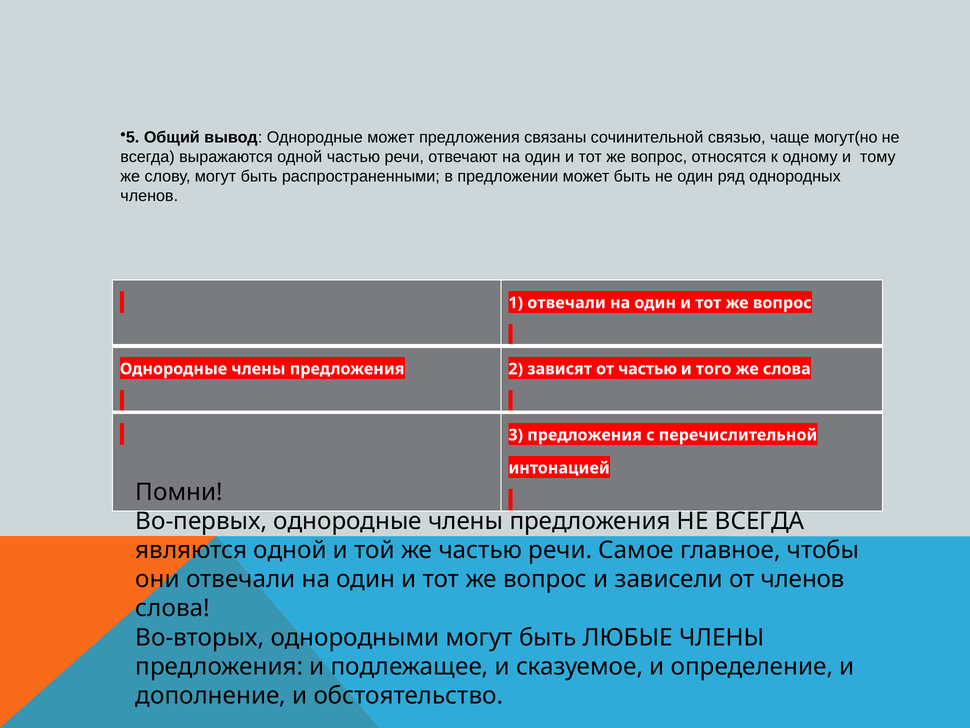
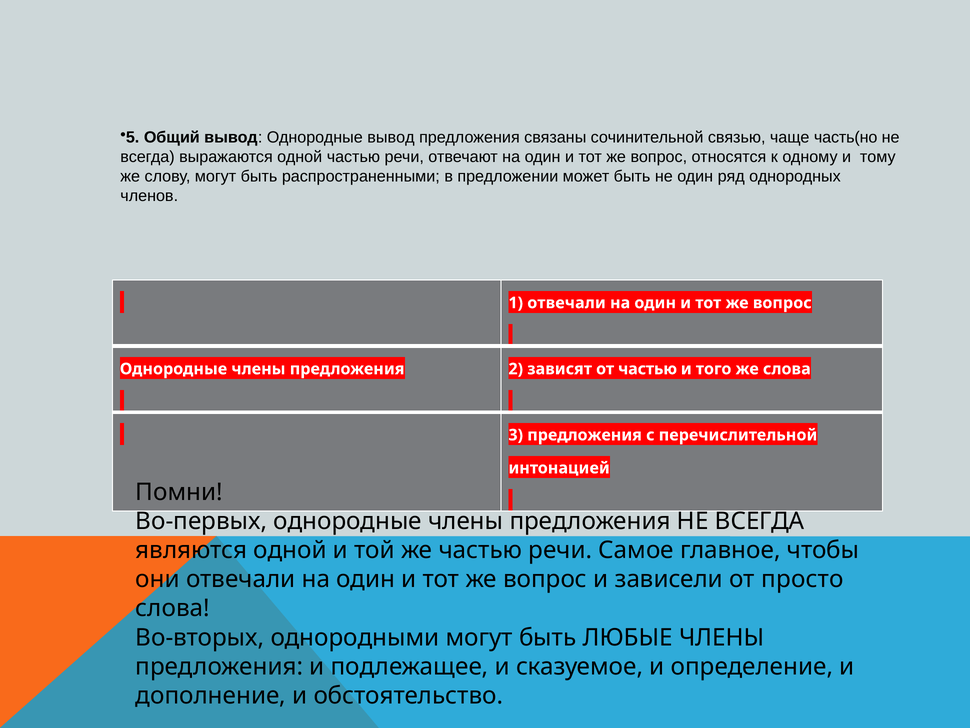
Однородные может: может -> вывод
могут(но: могут(но -> часть(но
от членов: членов -> просто
